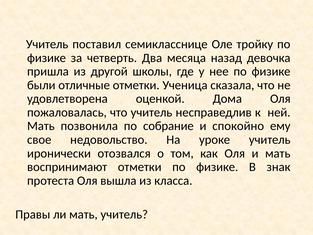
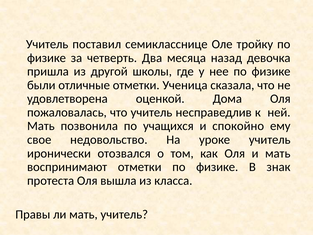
собрание: собрание -> учащихся
